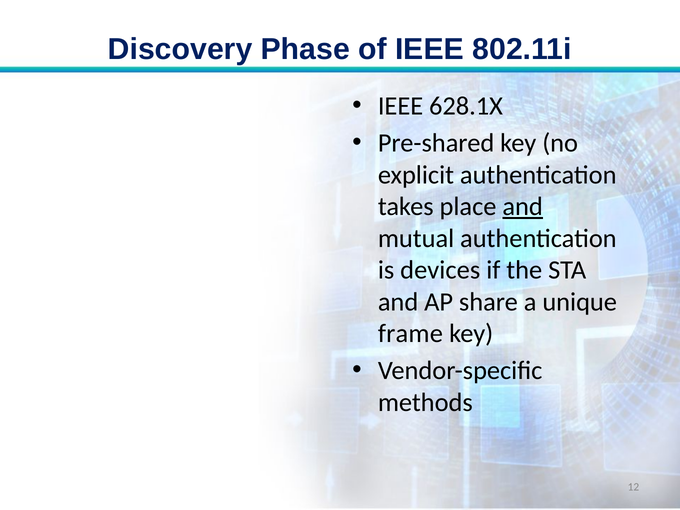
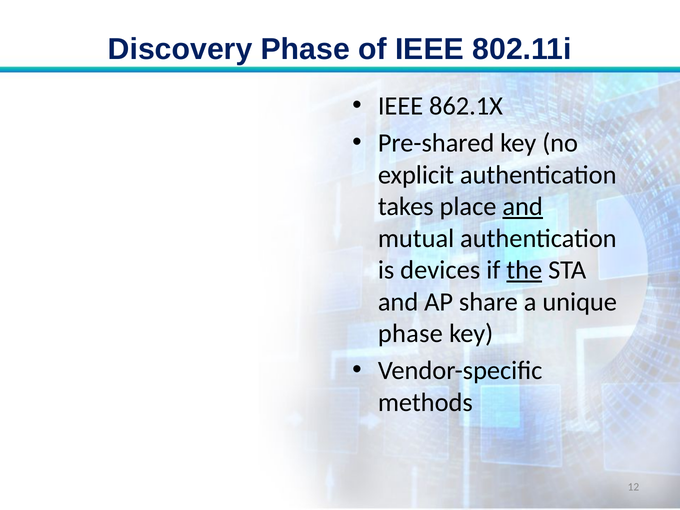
628.1X: 628.1X -> 862.1X
the underline: none -> present
frame at (410, 334): frame -> phase
